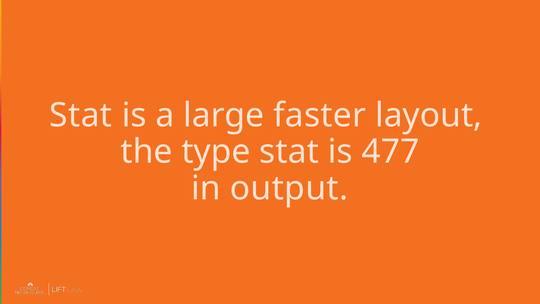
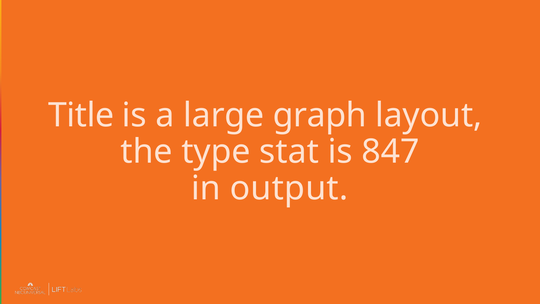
Stat at (81, 115): Stat -> Title
faster: faster -> graph
477: 477 -> 847
